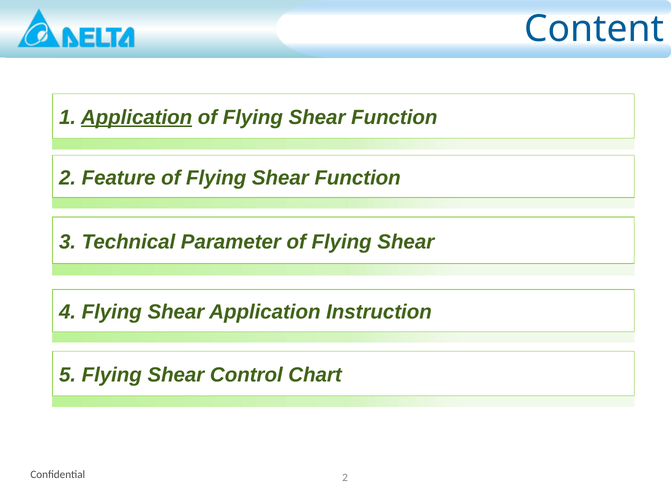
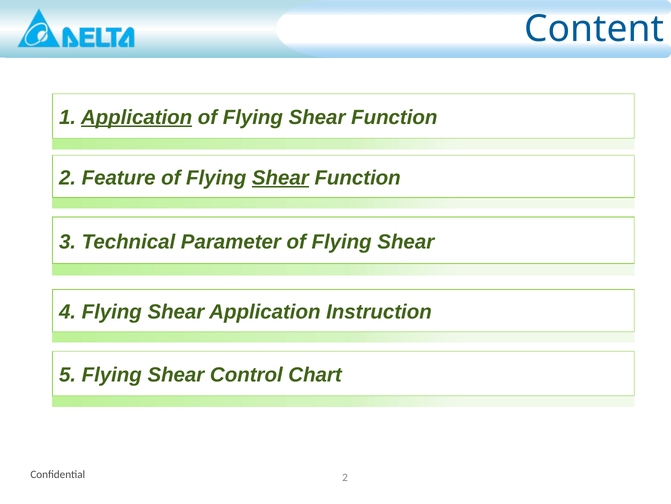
Shear at (280, 178) underline: none -> present
